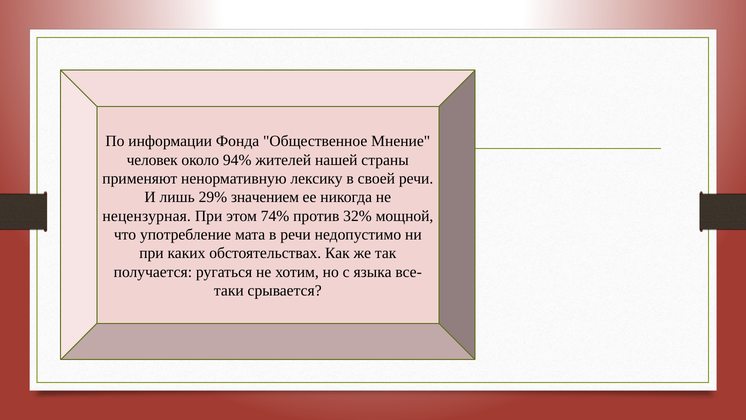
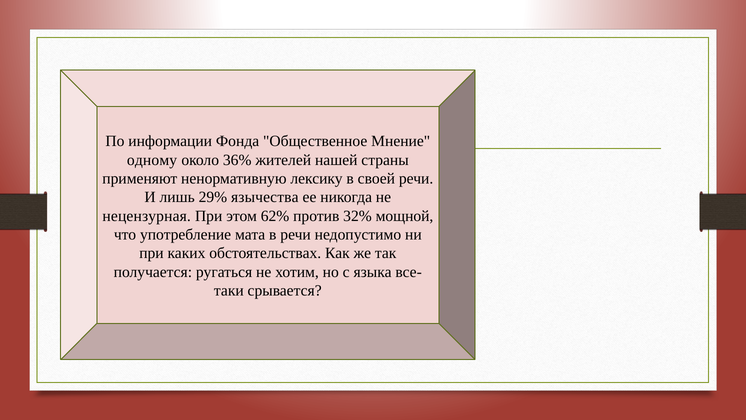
человек: человек -> одному
94%: 94% -> 36%
значением: значением -> язычества
74%: 74% -> 62%
